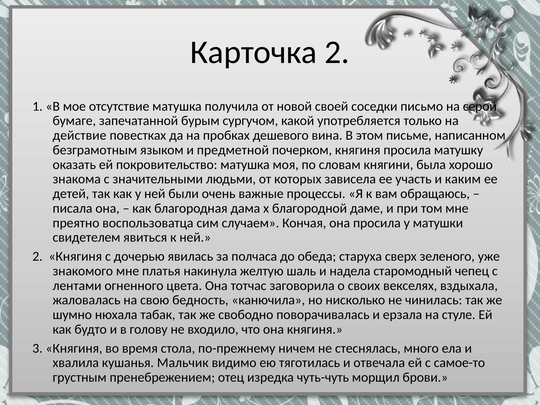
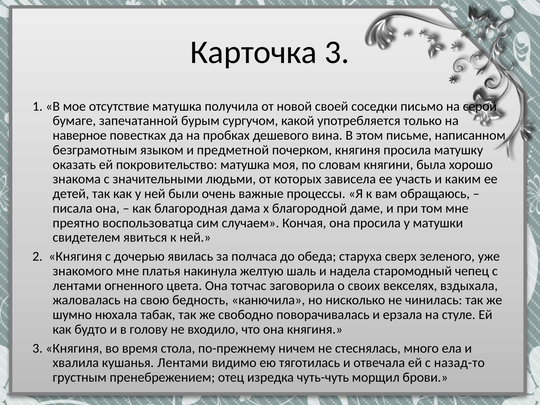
Карточка 2: 2 -> 3
действие: действие -> наверное
кушанья Мальчик: Мальчик -> Лентами
самое-то: самое-то -> назад-то
